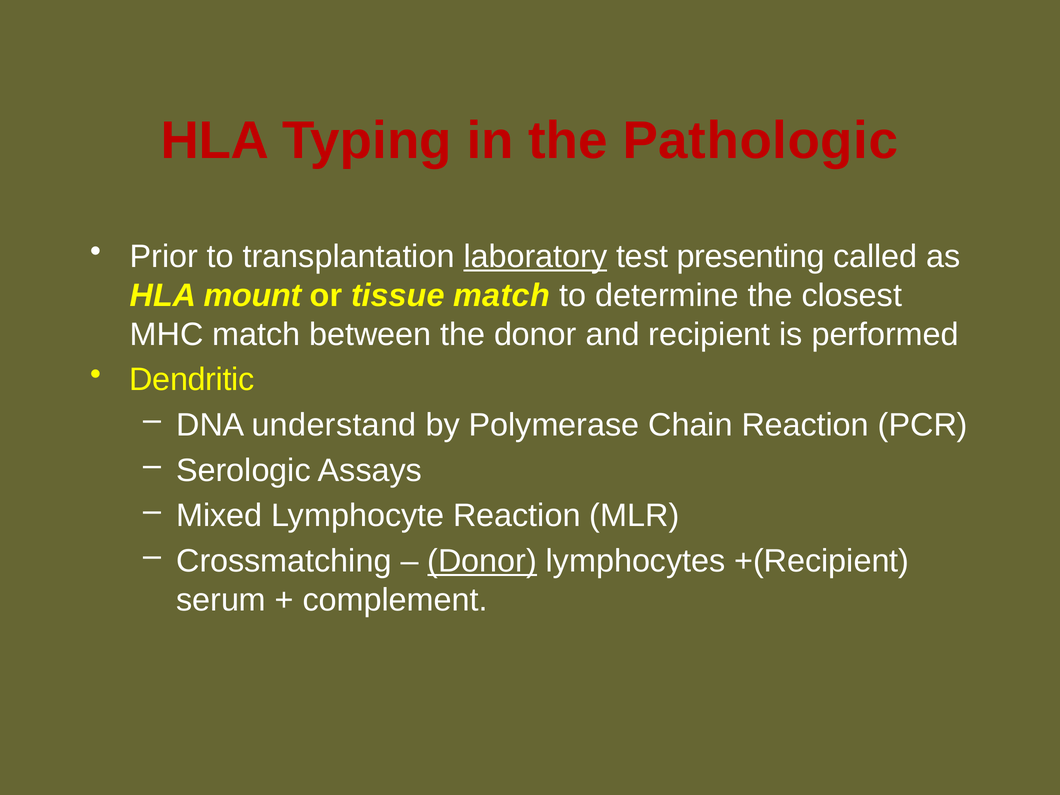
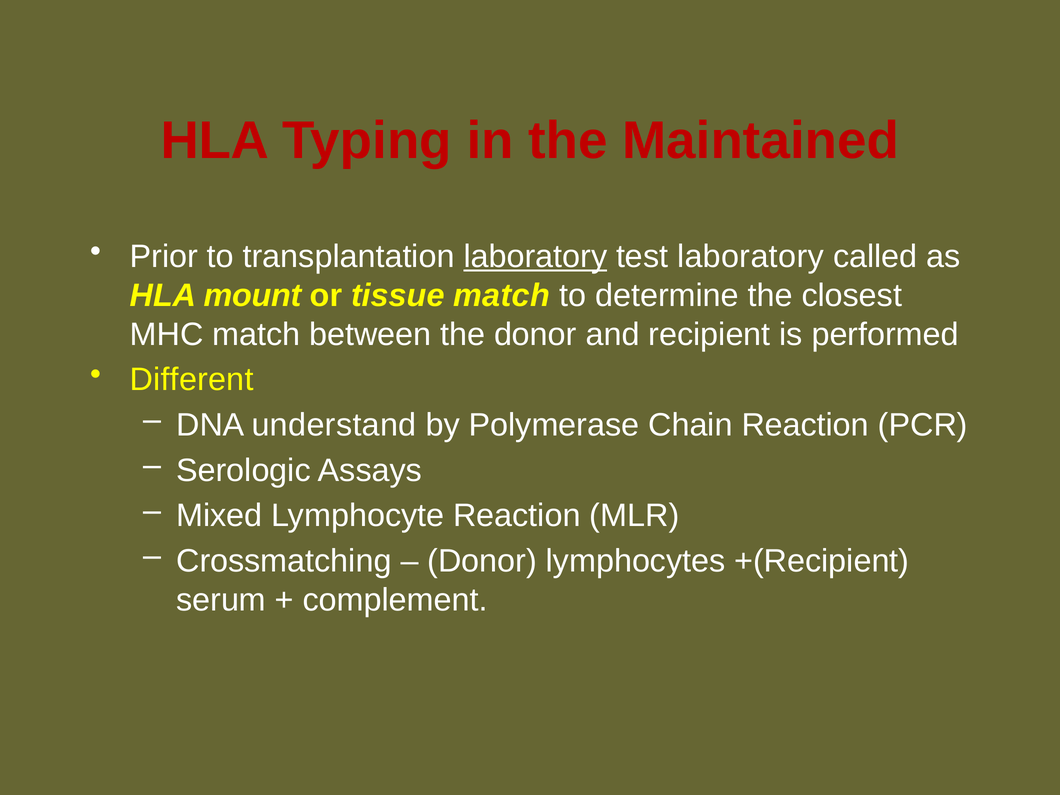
Pathologic: Pathologic -> Maintained
test presenting: presenting -> laboratory
Dendritic: Dendritic -> Different
Donor at (482, 561) underline: present -> none
